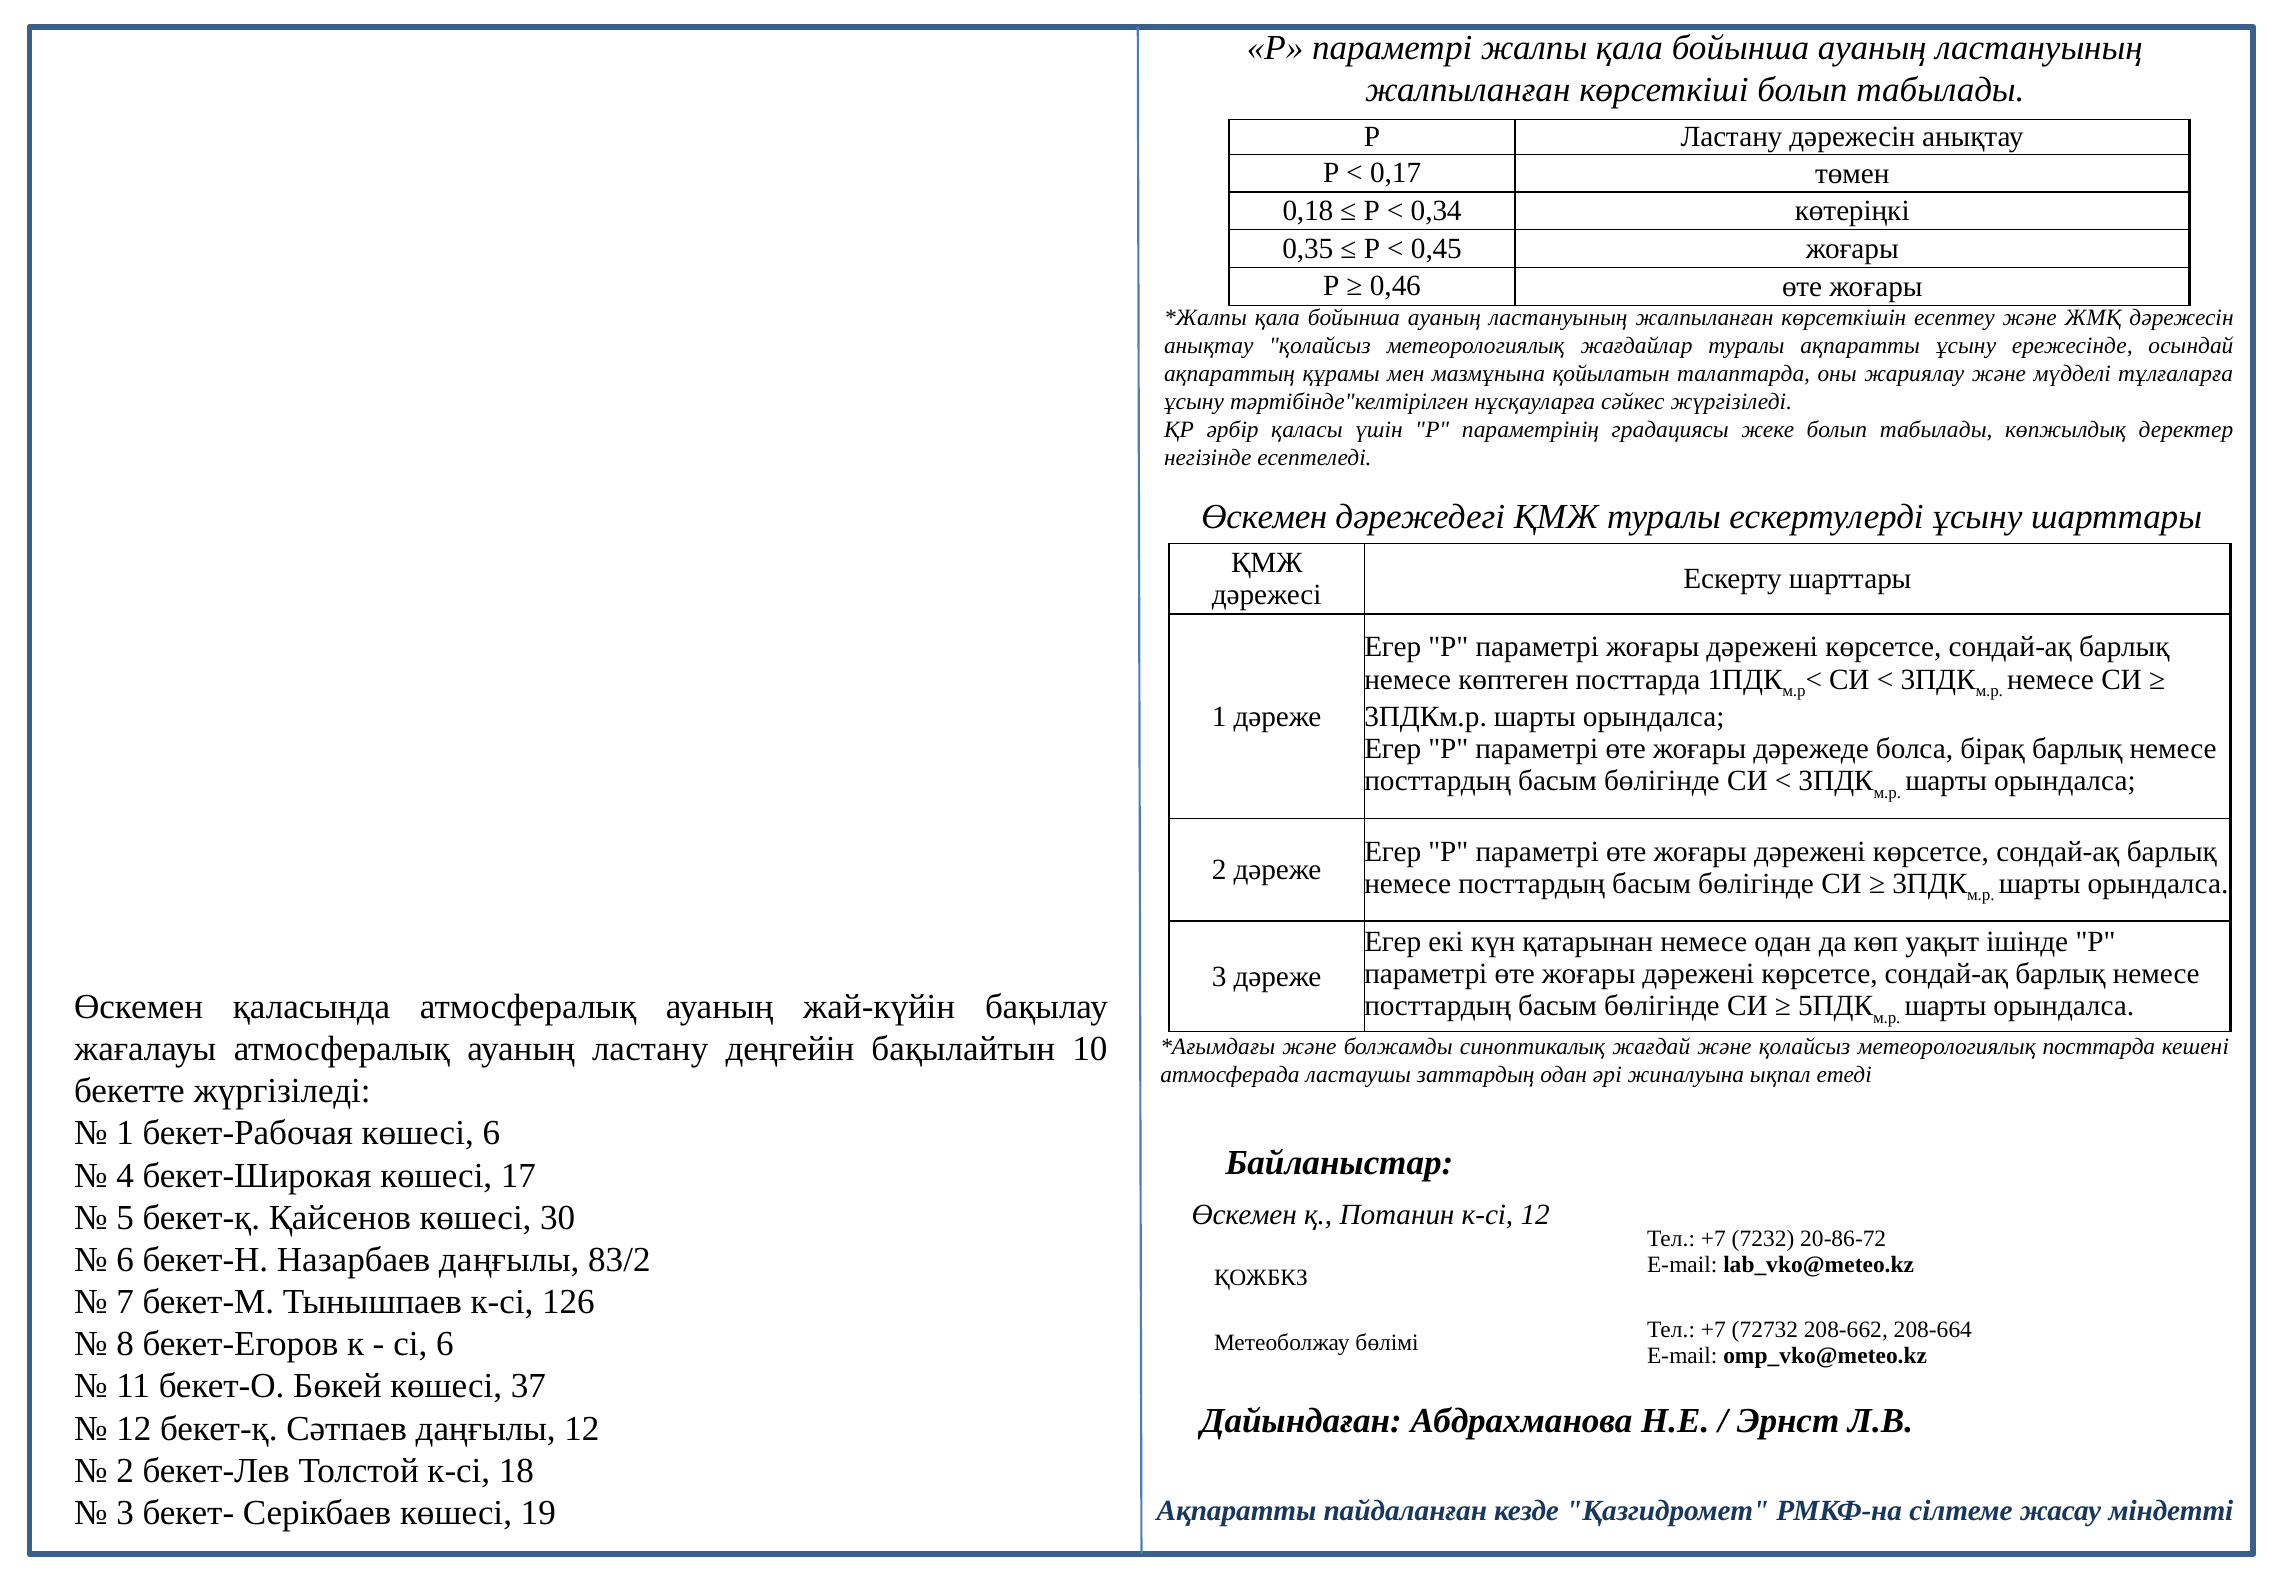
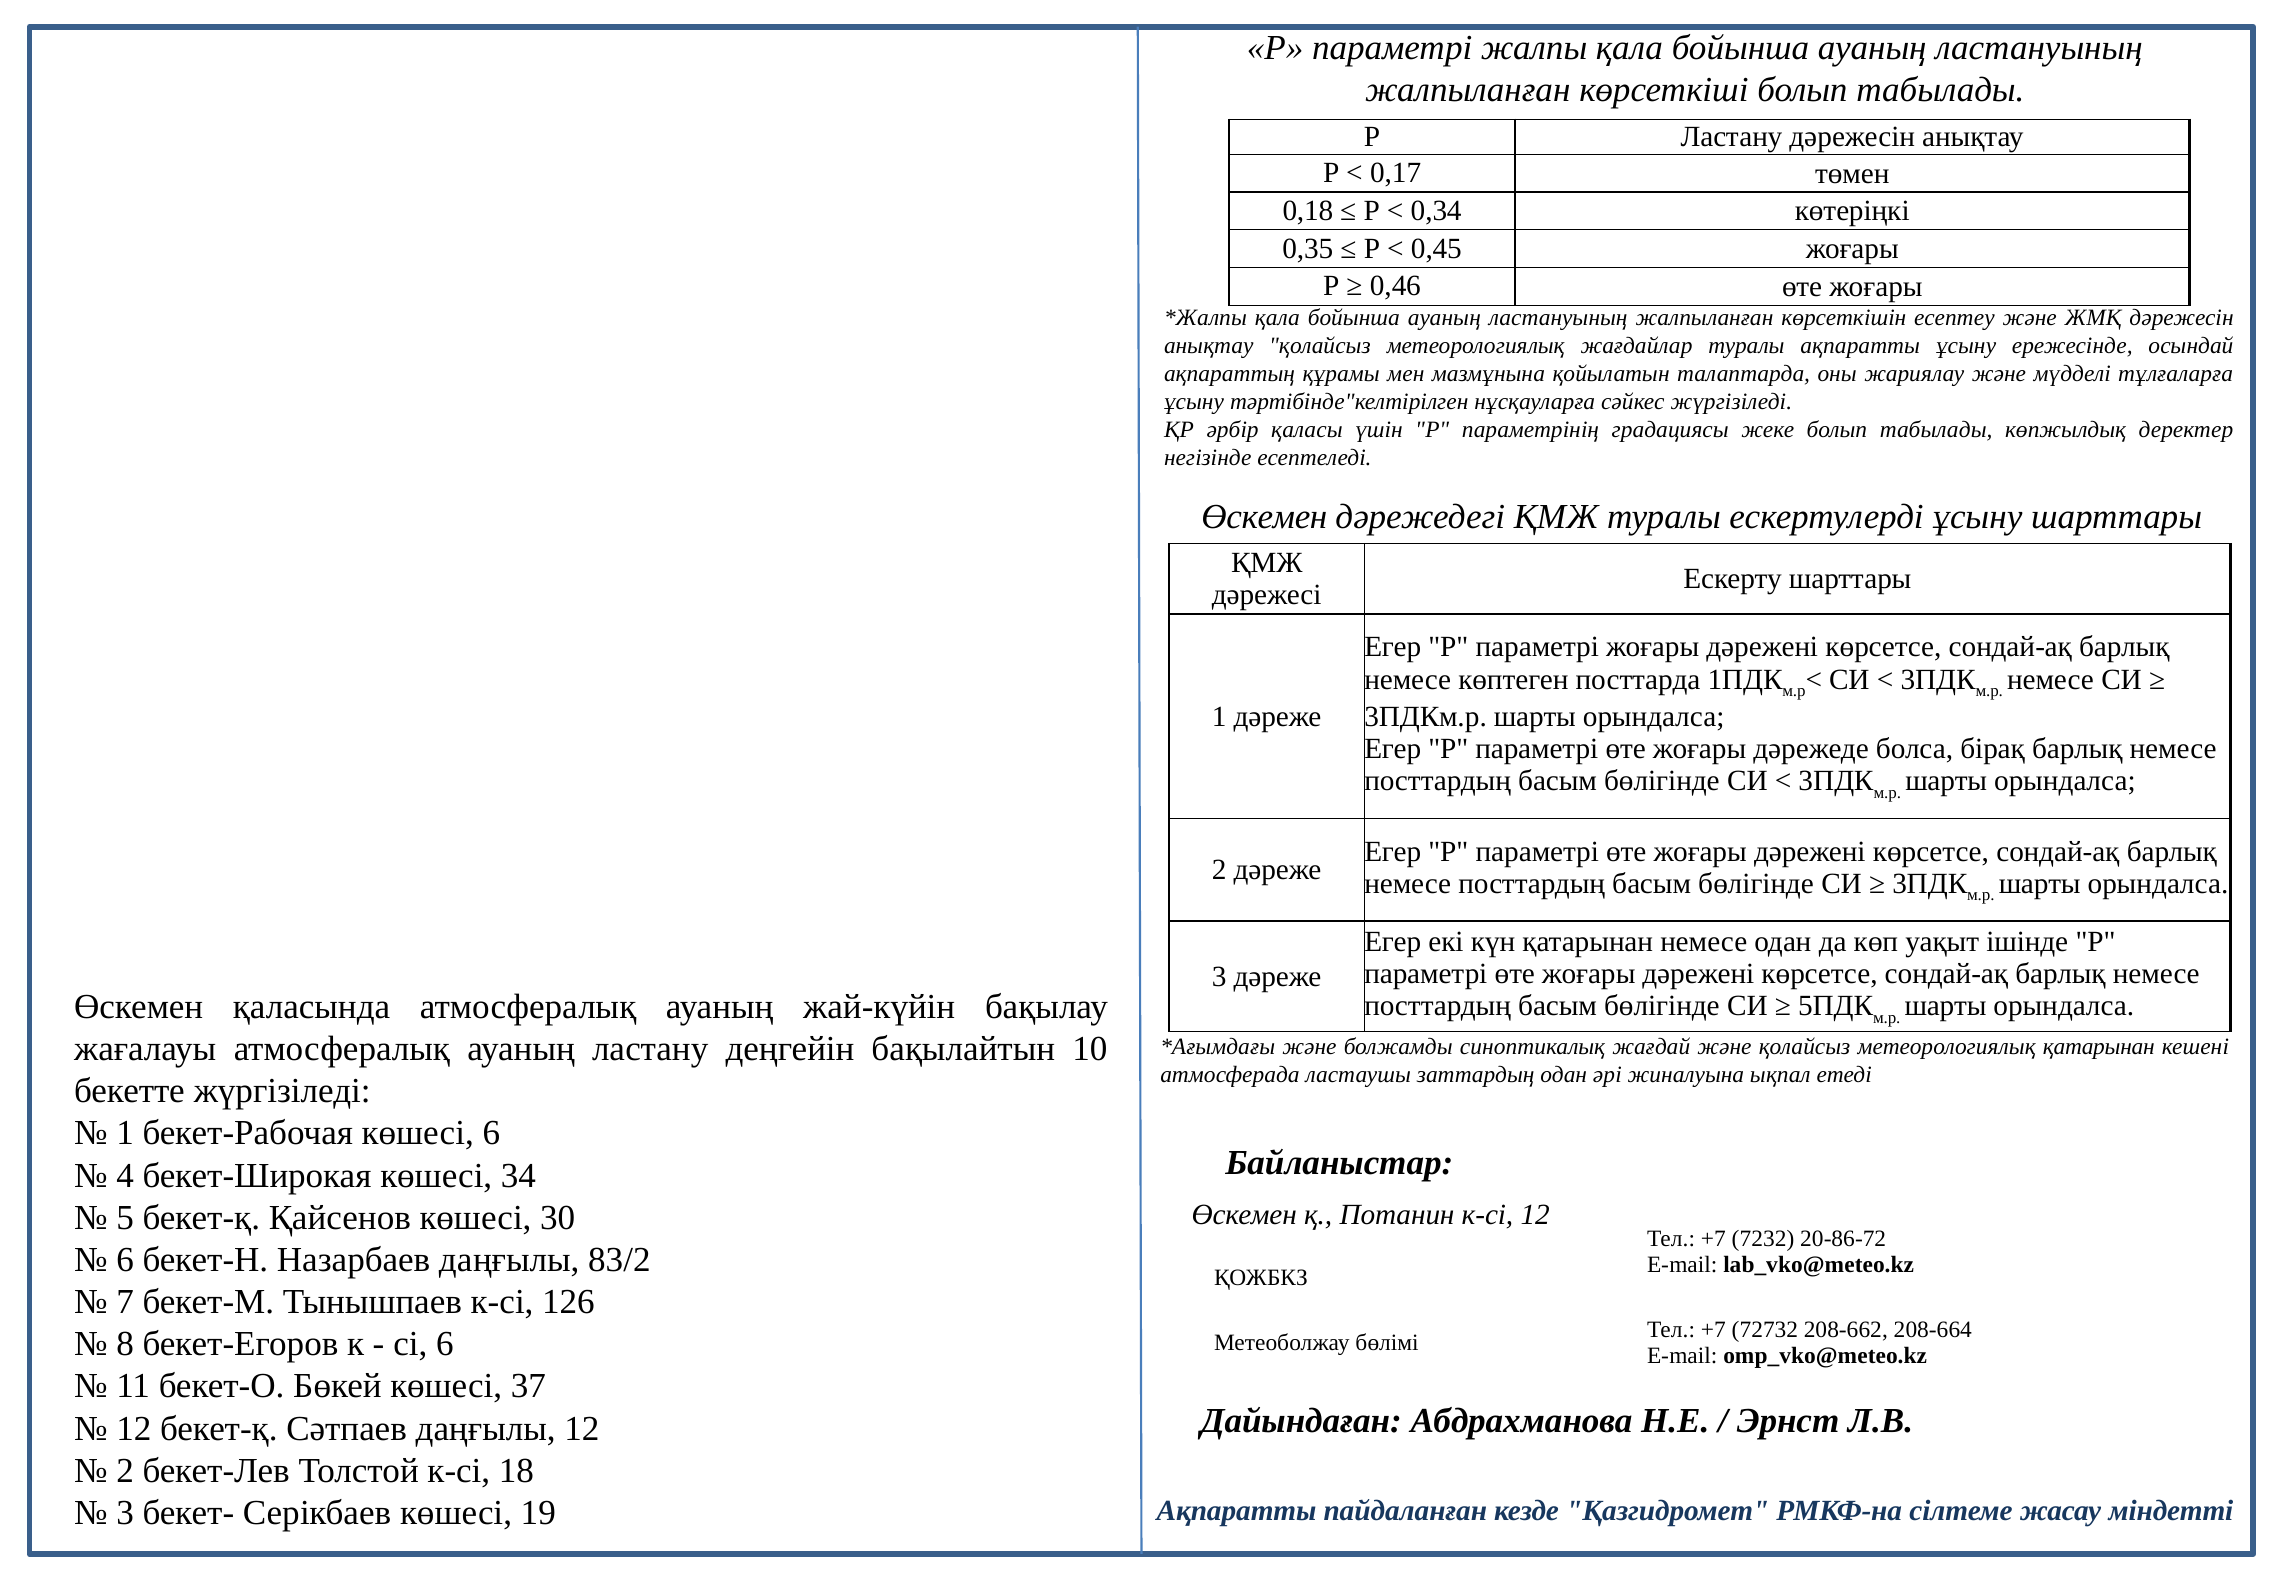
метеорологиялық посттарда: посттарда -> қатарынан
17: 17 -> 34
